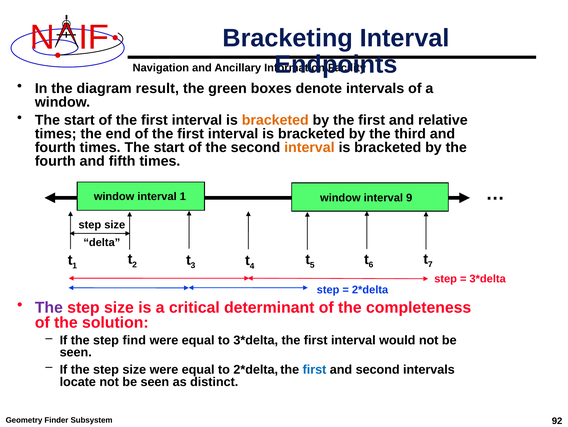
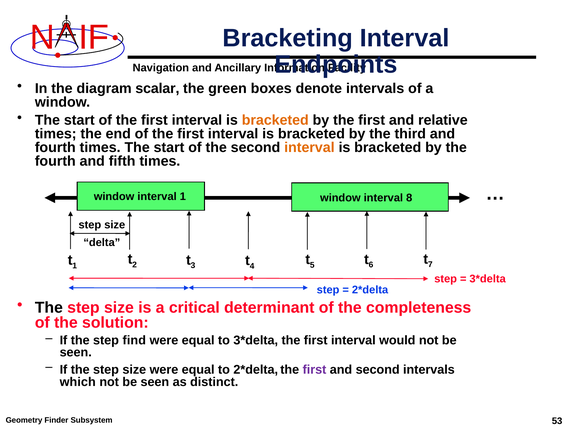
result: result -> scalar
9: 9 -> 8
The at (49, 307) colour: purple -> black
first at (314, 369) colour: blue -> purple
locate: locate -> which
92: 92 -> 53
